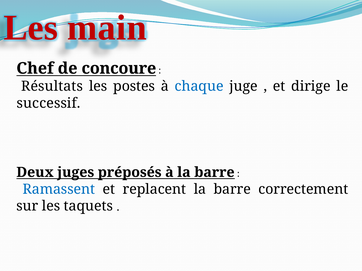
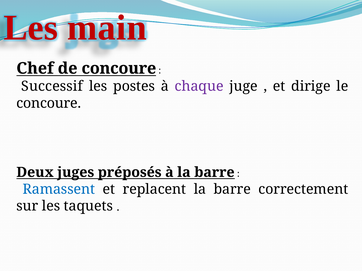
Résultats: Résultats -> Successif
chaque colour: blue -> purple
successif at (49, 103): successif -> concoure
